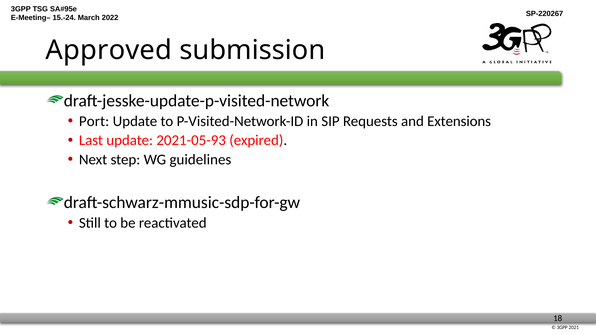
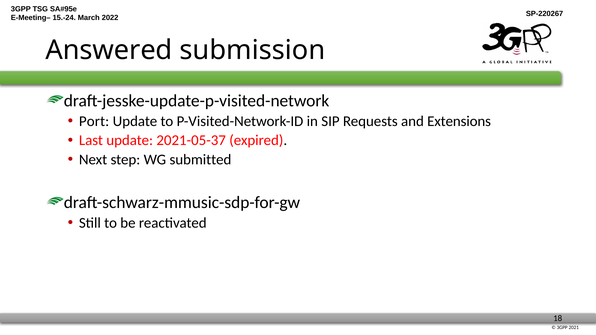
Approved: Approved -> Answered
2021-05-93: 2021-05-93 -> 2021-05-37
guidelines: guidelines -> submitted
